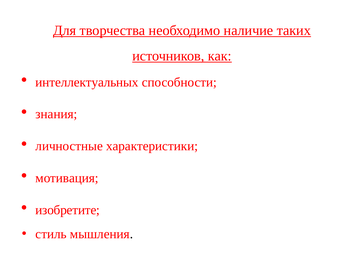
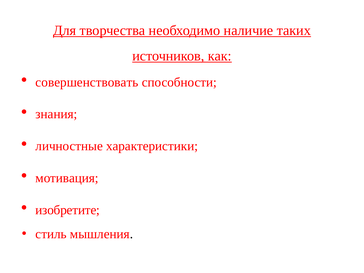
интеллектуальных: интеллектуальных -> совершенствовать
